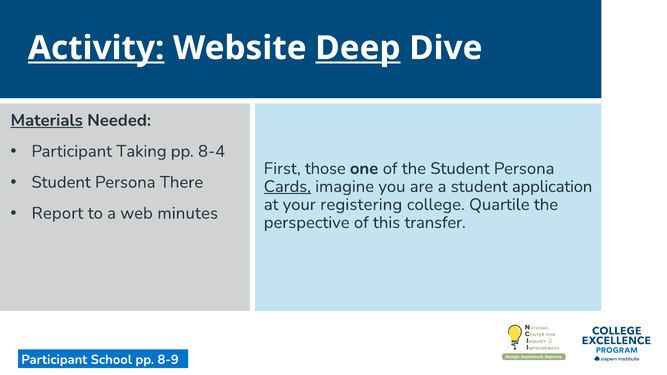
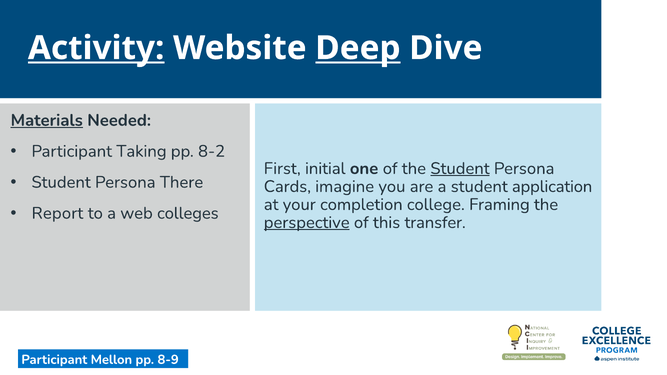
8-4: 8-4 -> 8-2
those: those -> initial
Student at (460, 169) underline: none -> present
Cards underline: present -> none
registering: registering -> completion
Quartile: Quartile -> Framing
minutes: minutes -> colleges
perspective underline: none -> present
School: School -> Mellon
